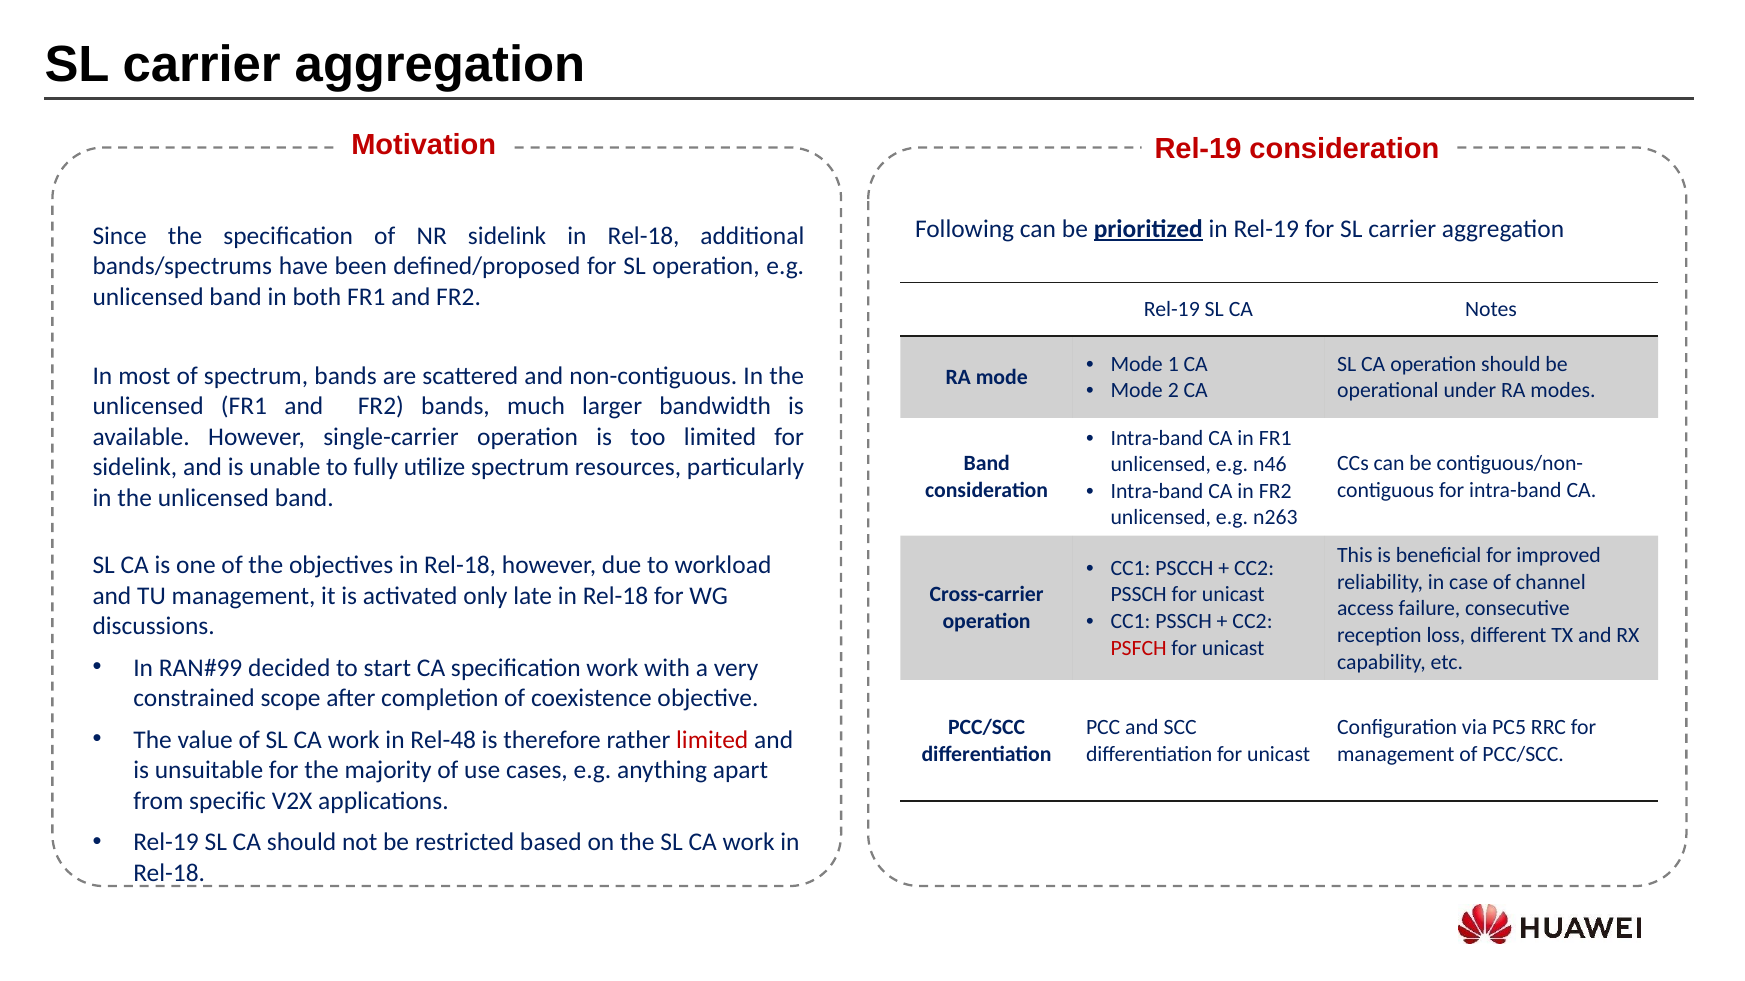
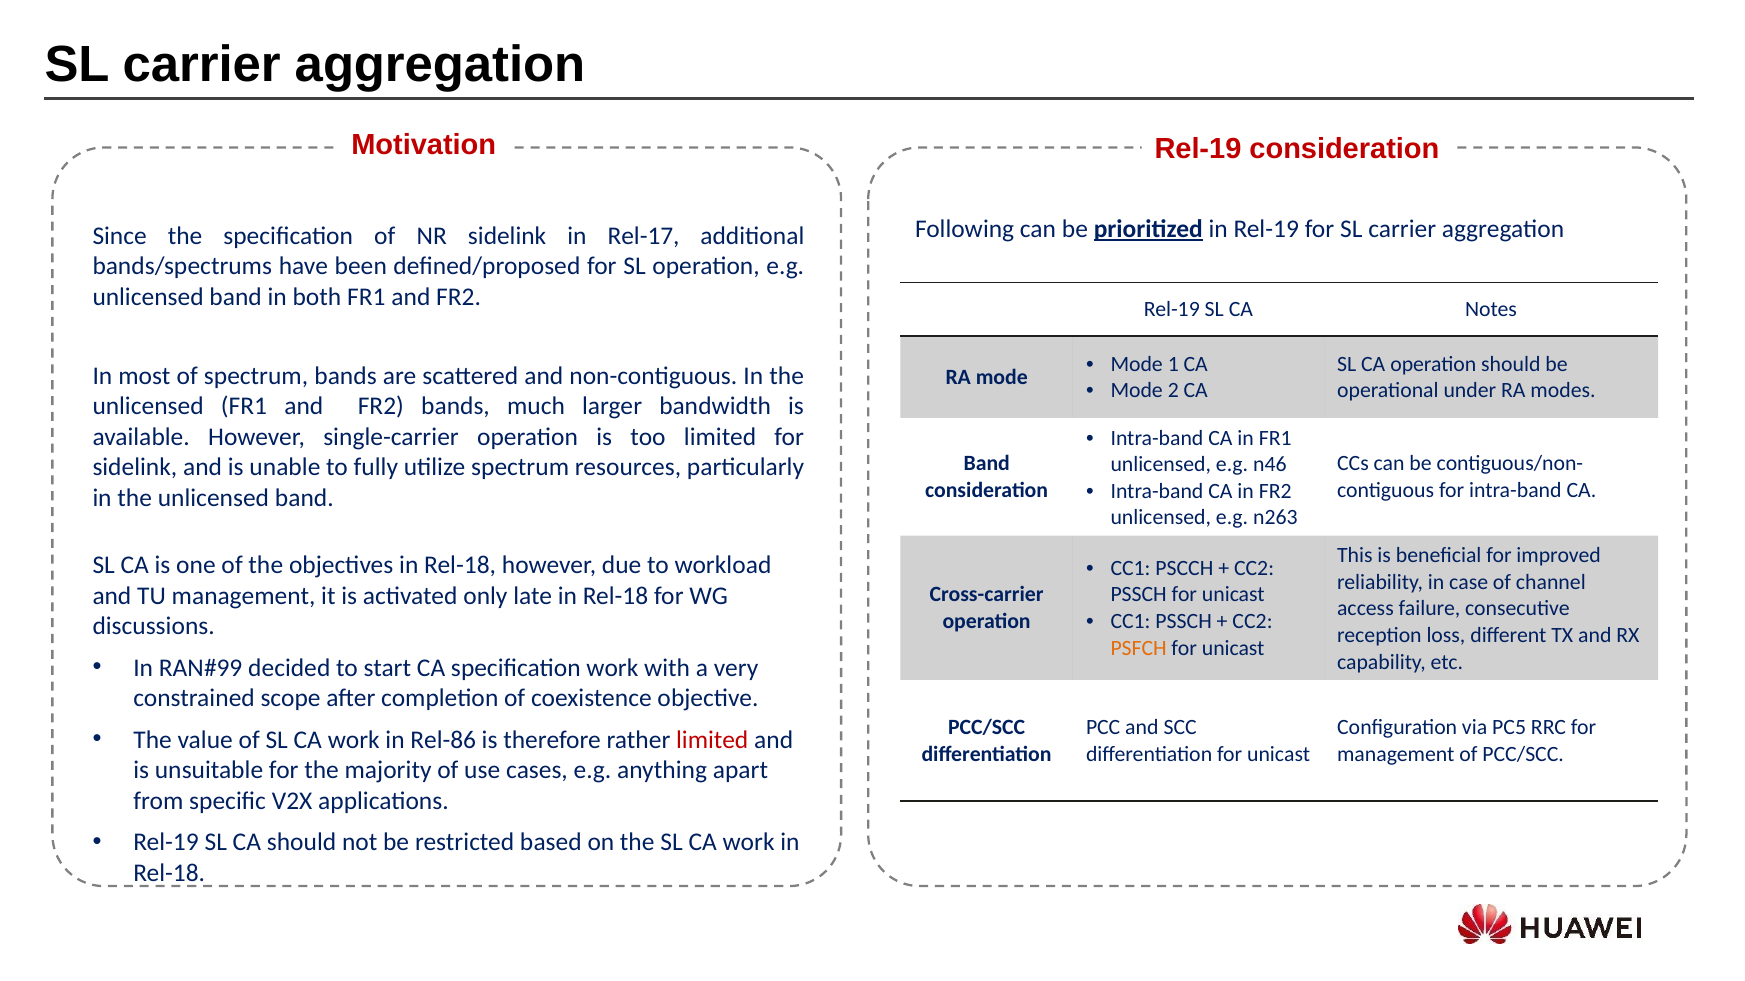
sidelink in Rel-18: Rel-18 -> Rel-17
PSFCH colour: red -> orange
Rel-48: Rel-48 -> Rel-86
